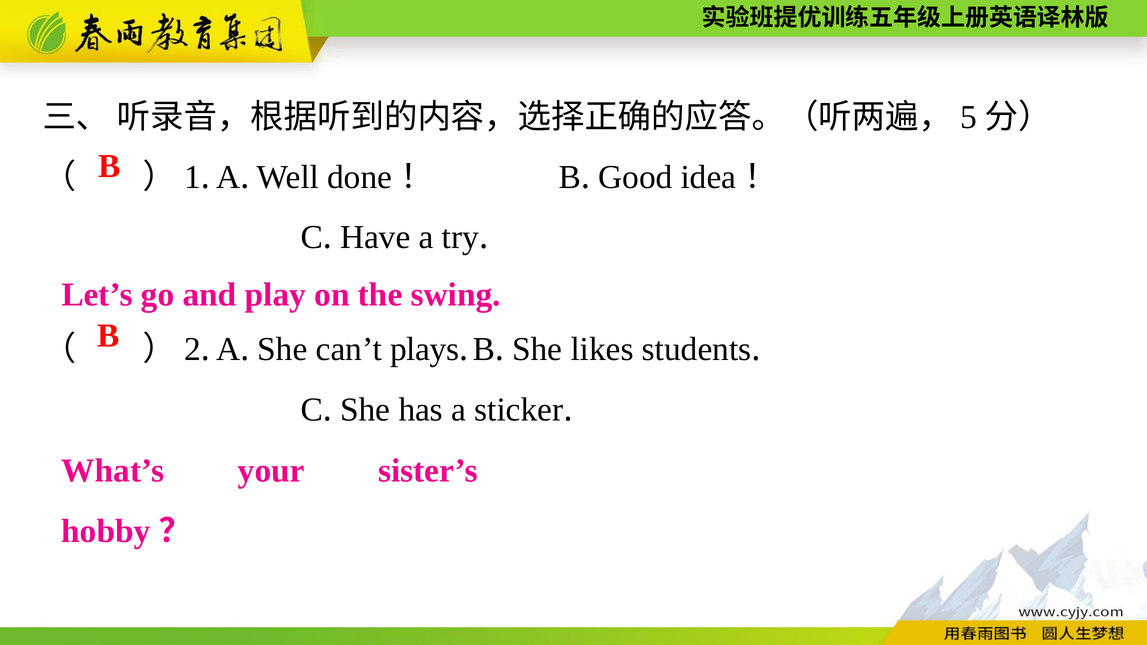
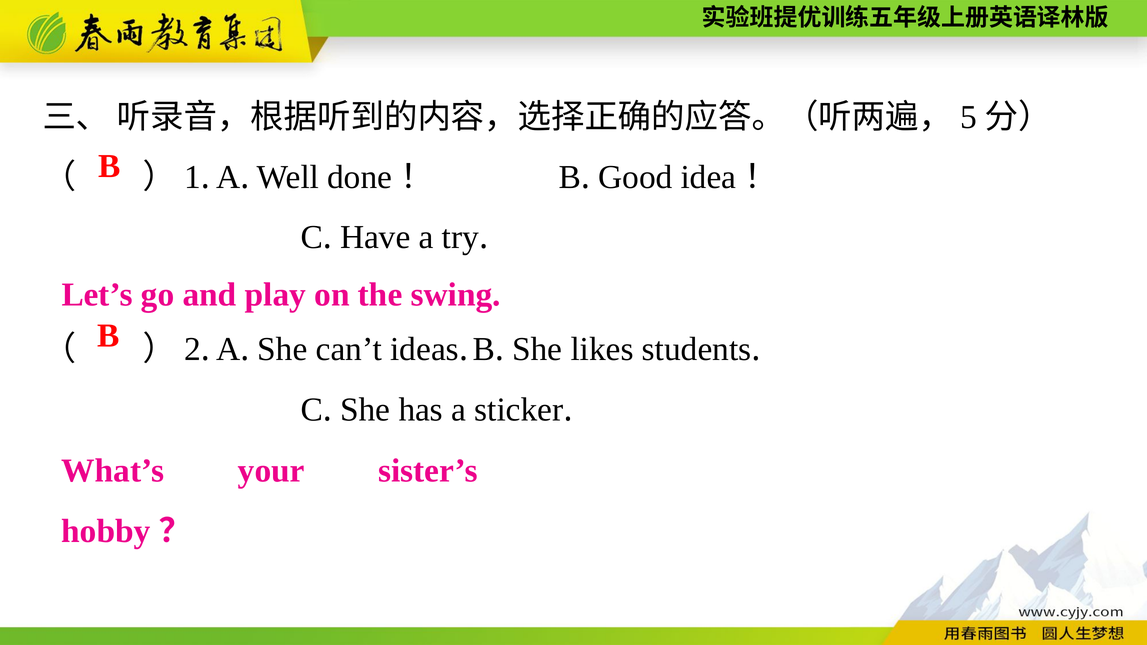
plays: plays -> ideas
